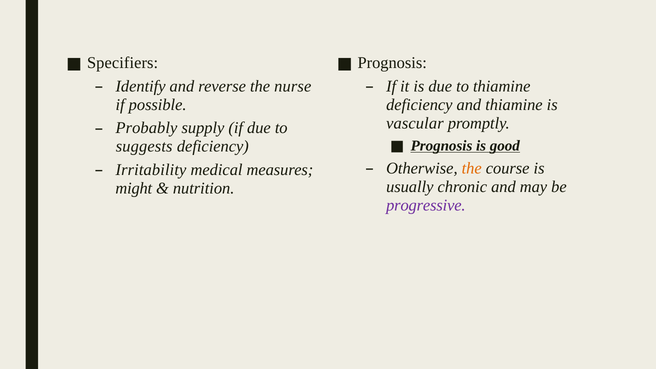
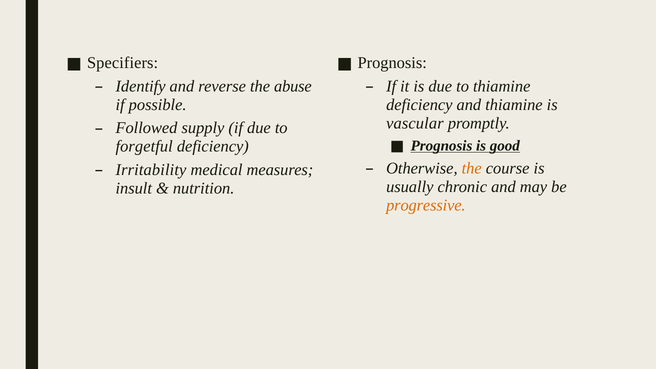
nurse: nurse -> abuse
Probably: Probably -> Followed
suggests: suggests -> forgetful
might: might -> insult
progressive colour: purple -> orange
